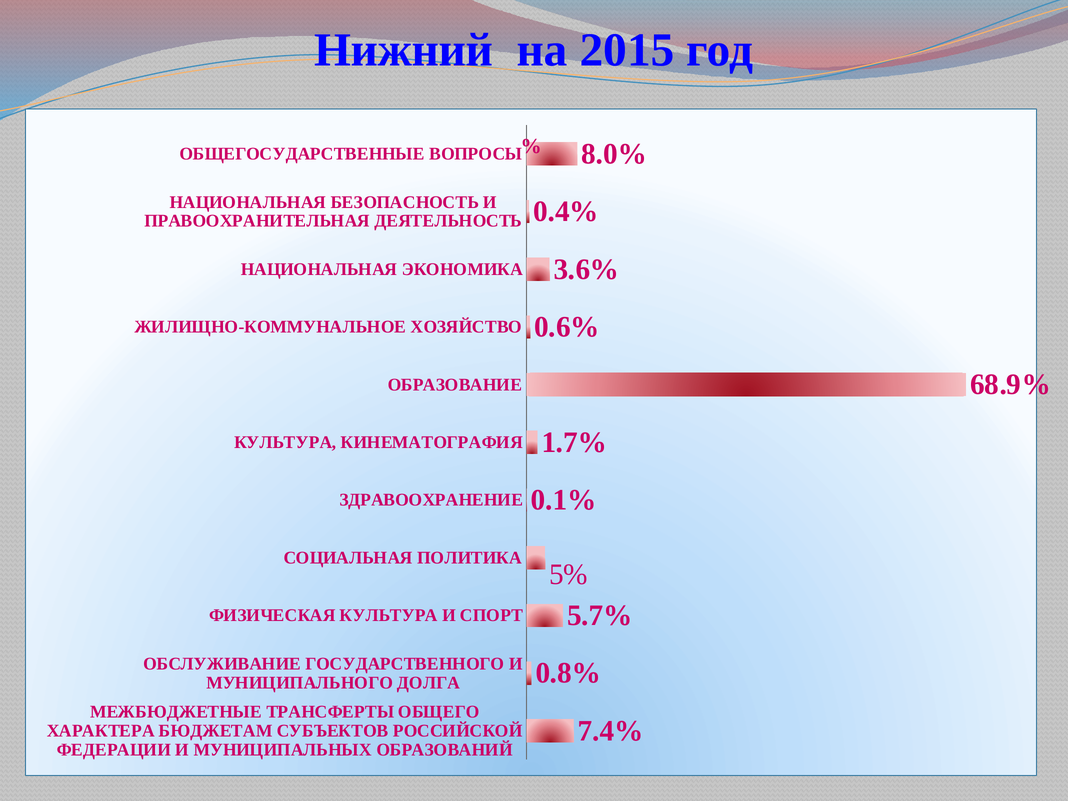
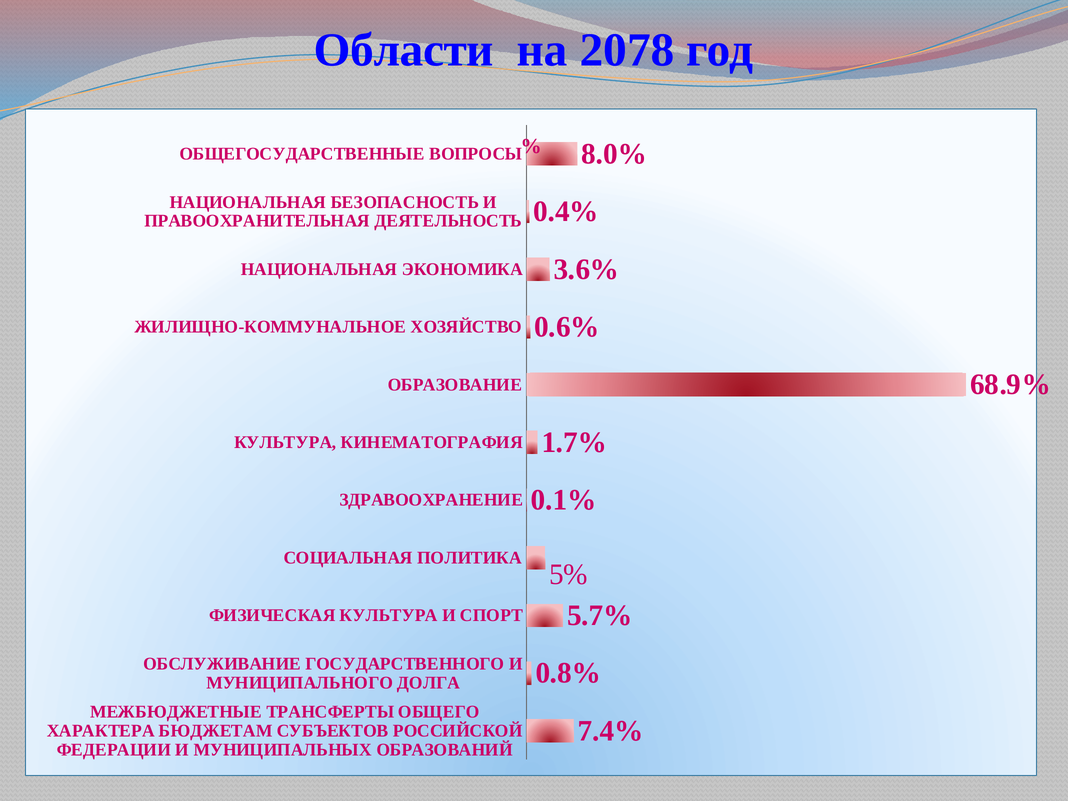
Нижний: Нижний -> Области
2015: 2015 -> 2078
